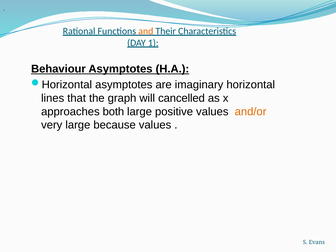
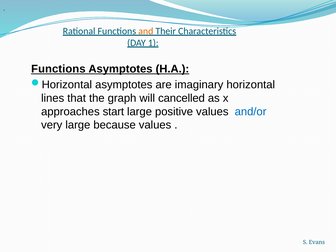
Behaviour at (58, 69): Behaviour -> Functions
both: both -> start
and/or colour: orange -> blue
